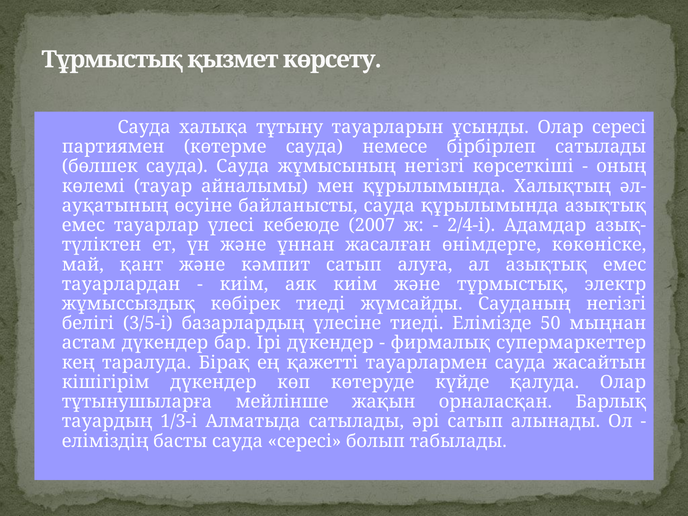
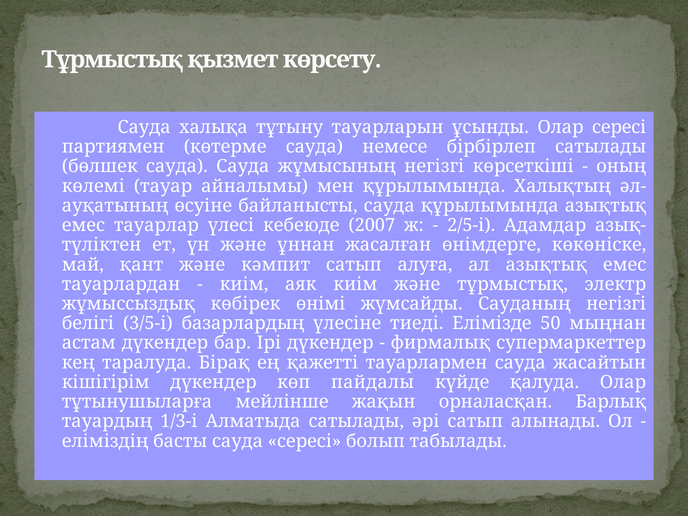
2/4-і: 2/4-і -> 2/5-і
көбірек тиеді: тиеді -> өнімі
көтеруде: көтеруде -> пайдалы
